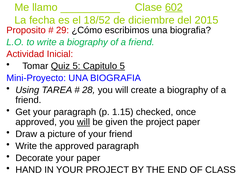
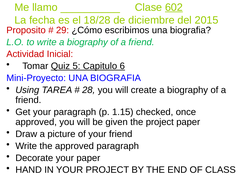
18/52: 18/52 -> 18/28
Capitulo 5: 5 -> 6
will at (83, 122) underline: present -> none
